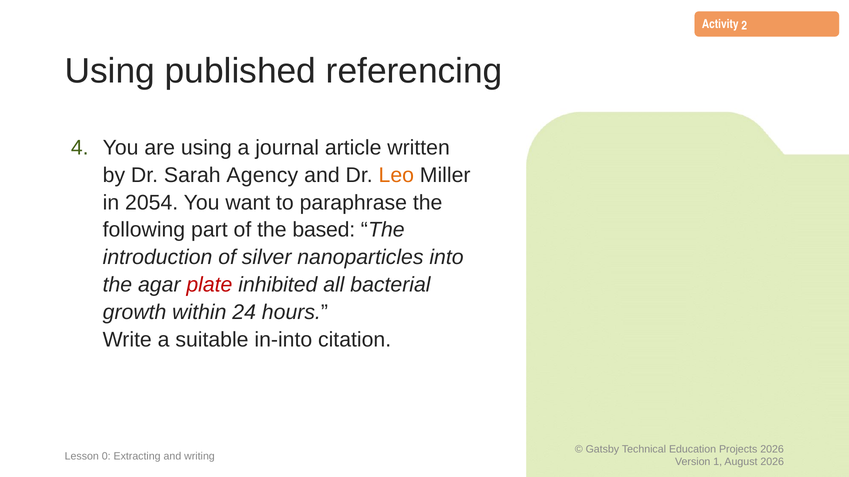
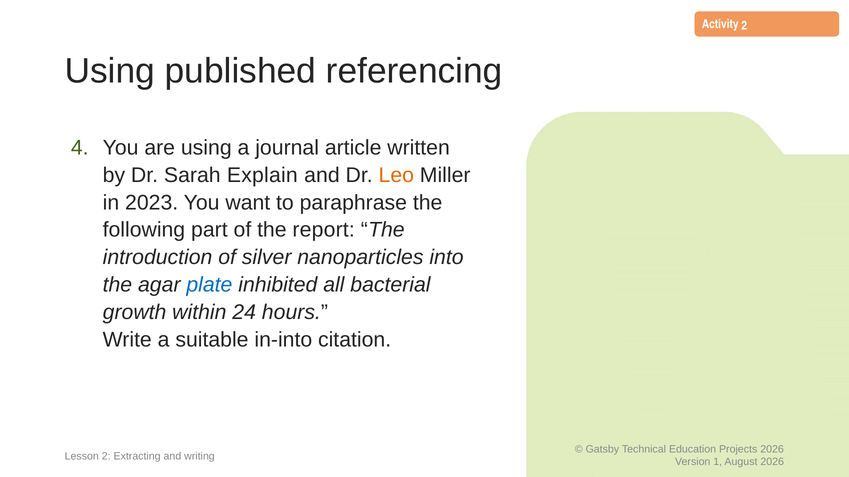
Agency: Agency -> Explain
2054: 2054 -> 2023
based: based -> report
plate colour: red -> blue
Lesson 0: 0 -> 2
